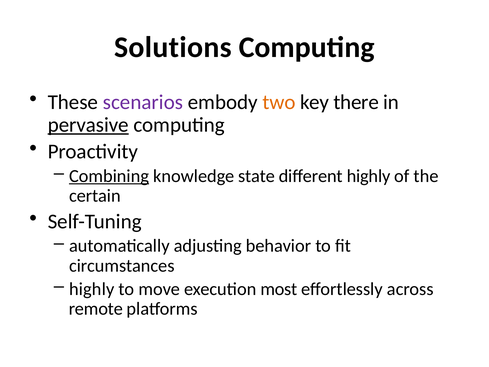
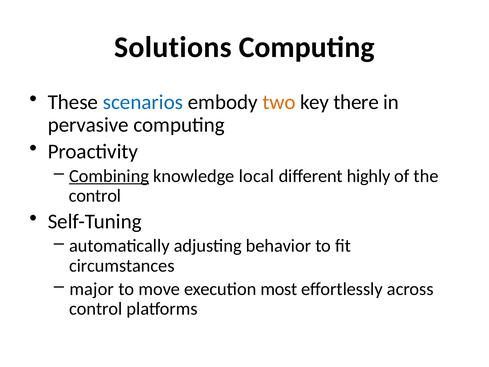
scenarios colour: purple -> blue
pervasive underline: present -> none
state: state -> local
certain at (95, 196): certain -> control
highly at (92, 289): highly -> major
remote at (96, 309): remote -> control
